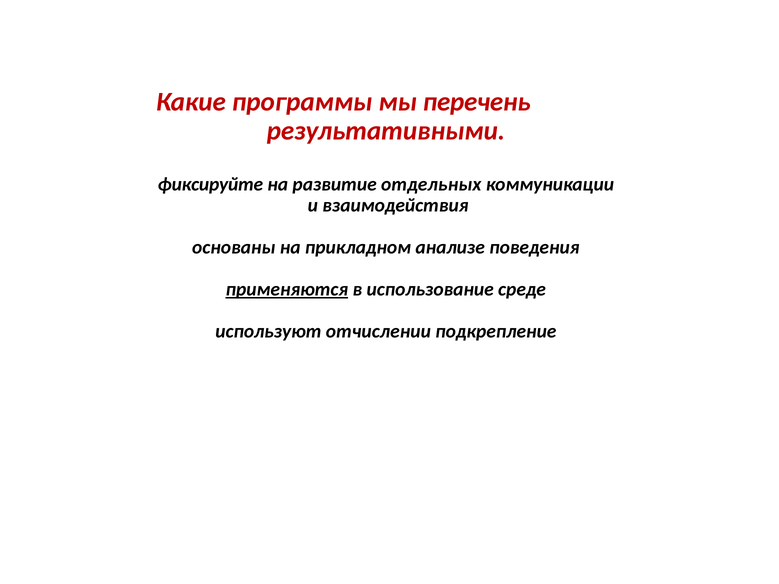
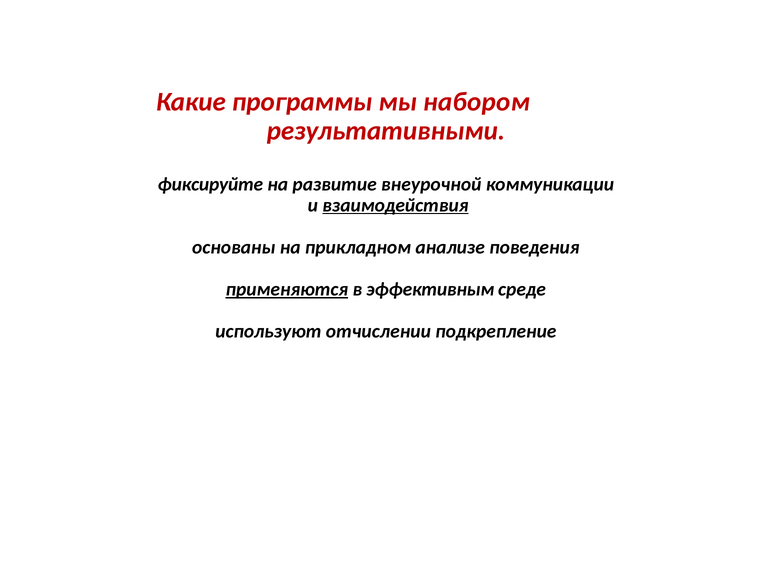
перечень: перечень -> набором
отдельных: отдельных -> внеурочной
взаимодействия underline: none -> present
использование: использование -> эффективным
